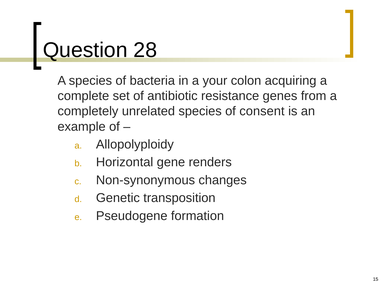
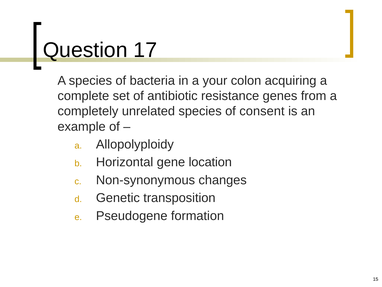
28: 28 -> 17
renders: renders -> location
